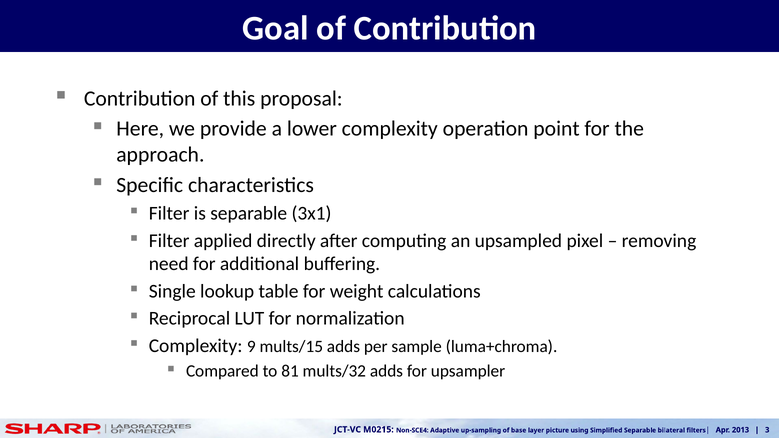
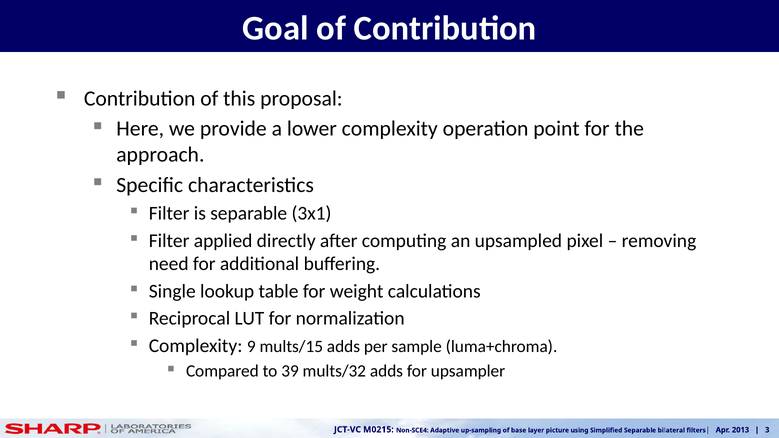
81: 81 -> 39
